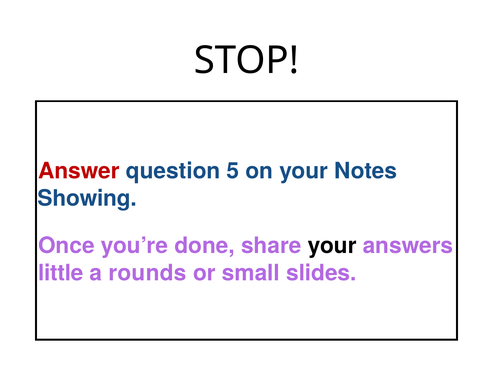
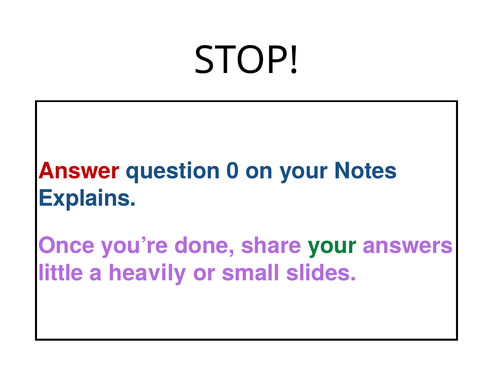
5: 5 -> 0
Showing: Showing -> Explains
your at (332, 246) colour: black -> green
rounds: rounds -> heavily
